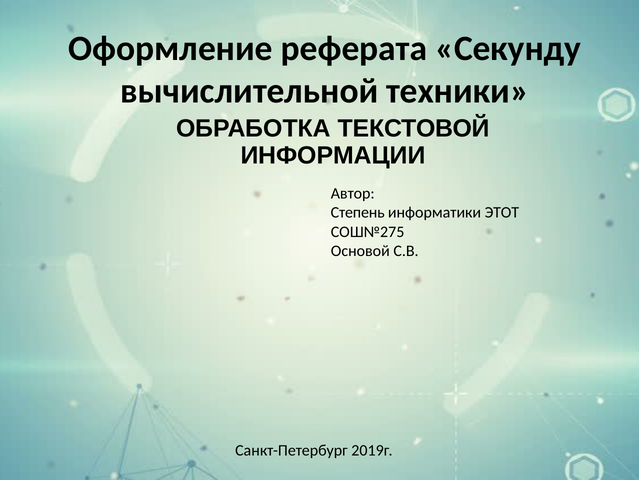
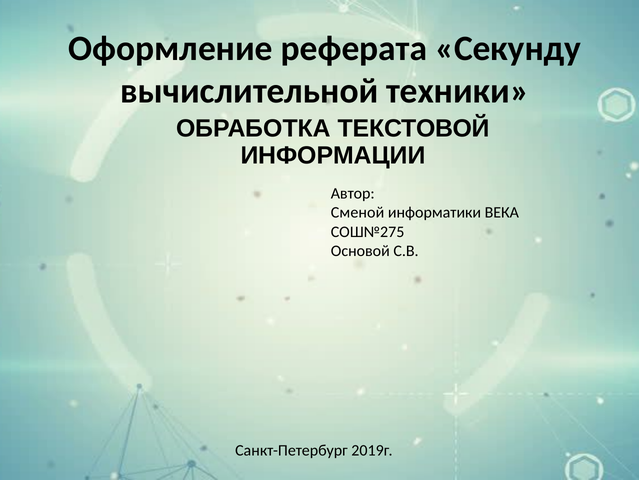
Степень: Степень -> Сменой
ЭТОТ: ЭТОТ -> ВЕКА
